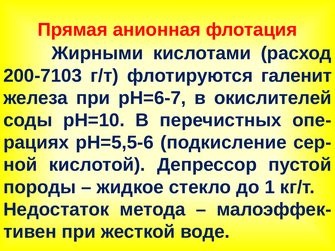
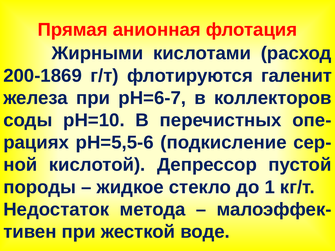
200-7103: 200-7103 -> 200-1869
окислителей: окислителей -> коллекторов
